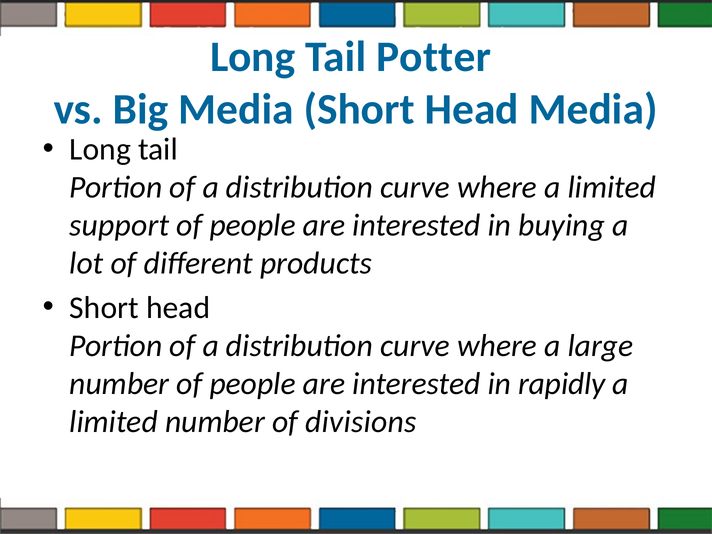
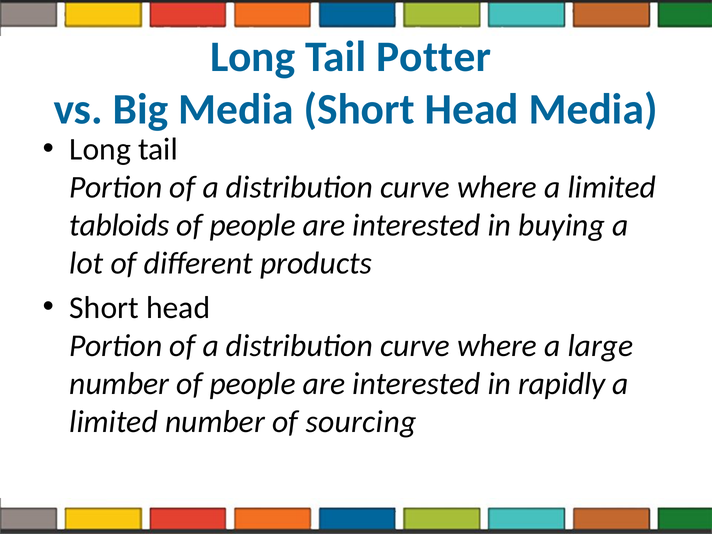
support: support -> tabloids
divisions: divisions -> sourcing
